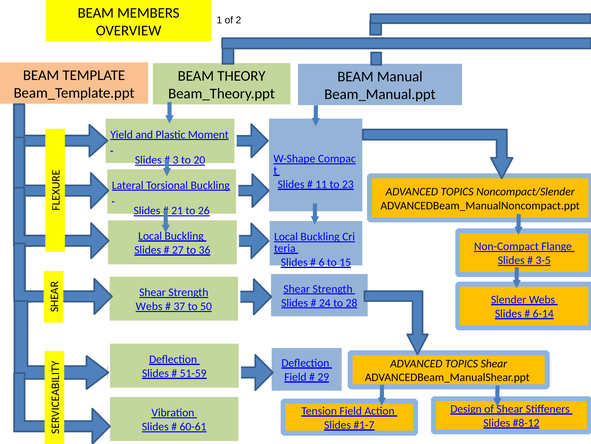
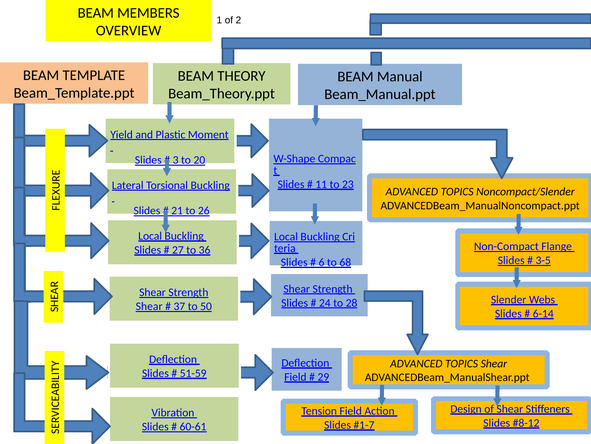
15: 15 -> 68
Webs at (149, 306): Webs -> Shear
